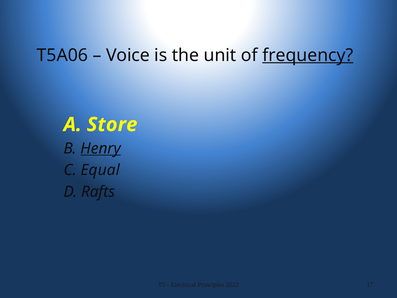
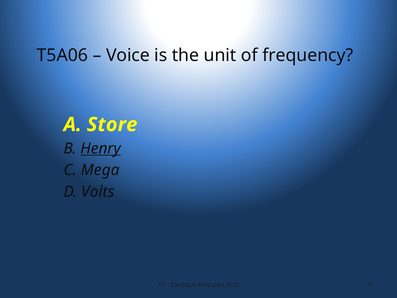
frequency underline: present -> none
Equal: Equal -> Mega
Rafts: Rafts -> Volts
